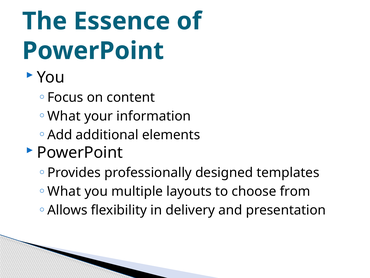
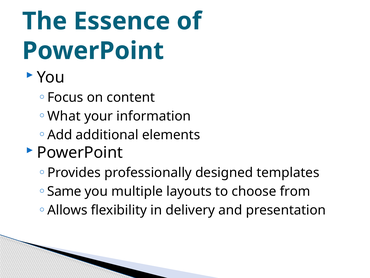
What at (64, 191): What -> Same
